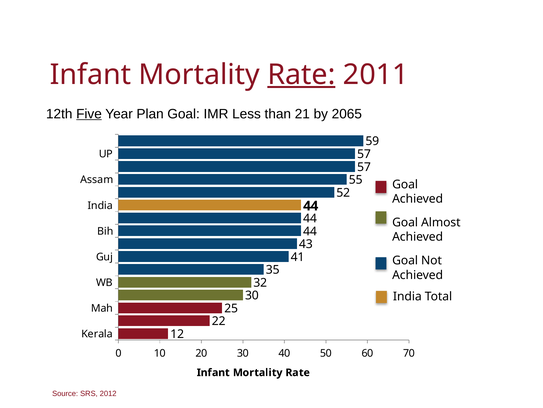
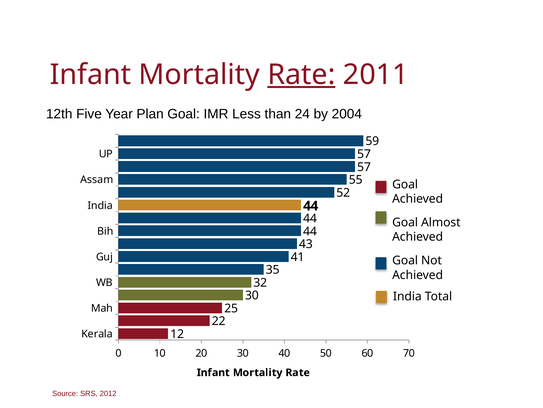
Five underline: present -> none
21: 21 -> 24
2065: 2065 -> 2004
